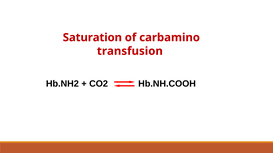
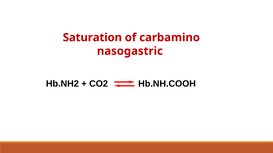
transfusion: transfusion -> nasogastric
